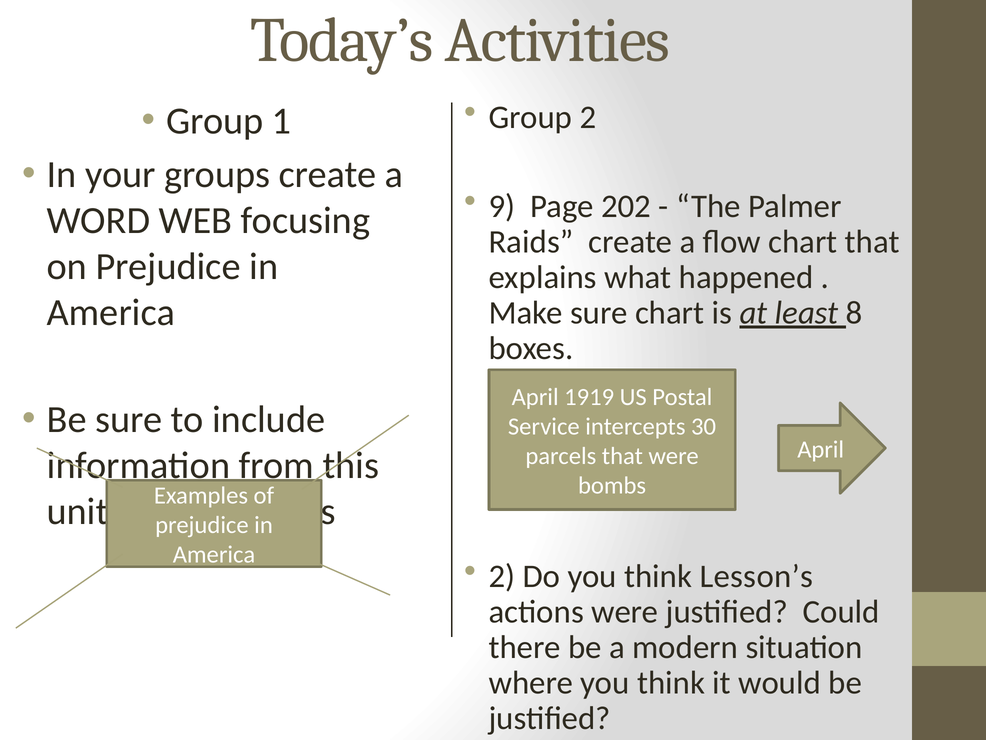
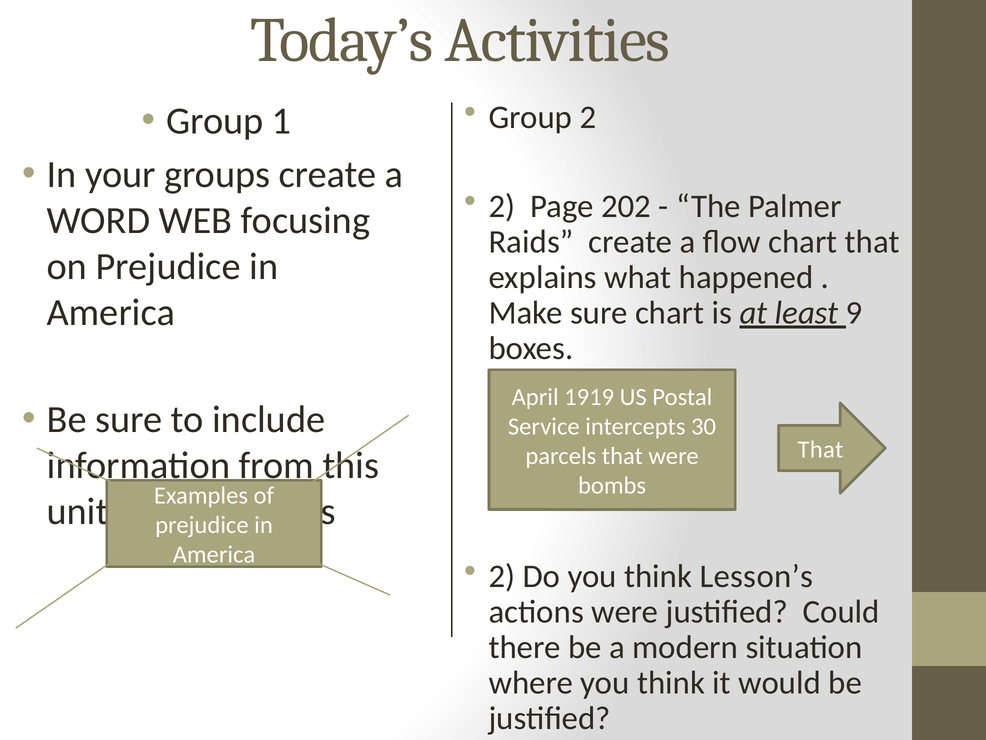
9 at (502, 206): 9 -> 2
8: 8 -> 9
April at (821, 450): April -> That
